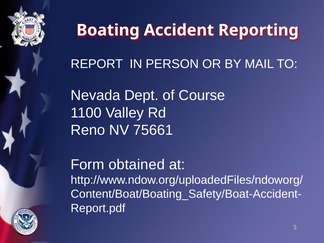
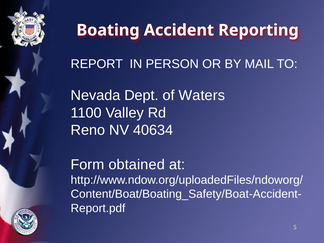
Course: Course -> Waters
75661: 75661 -> 40634
